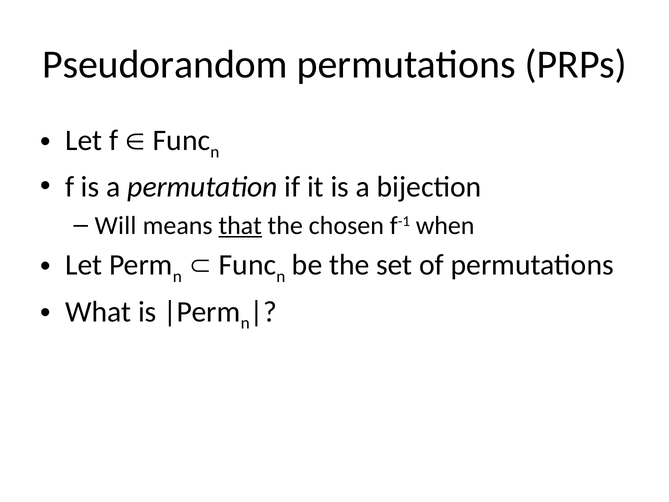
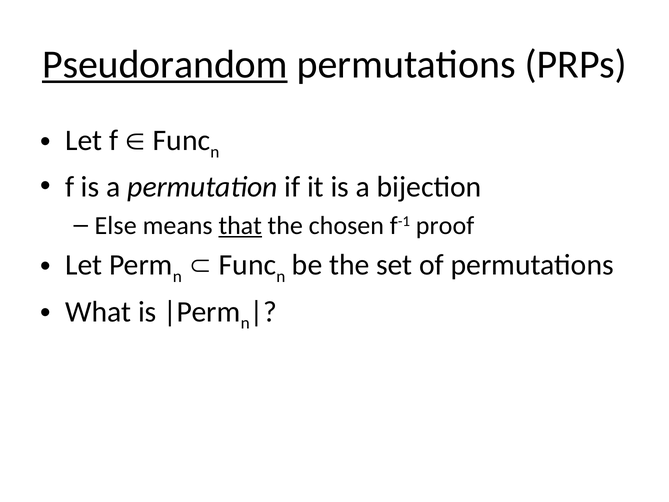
Pseudorandom underline: none -> present
Will: Will -> Else
when: when -> proof
